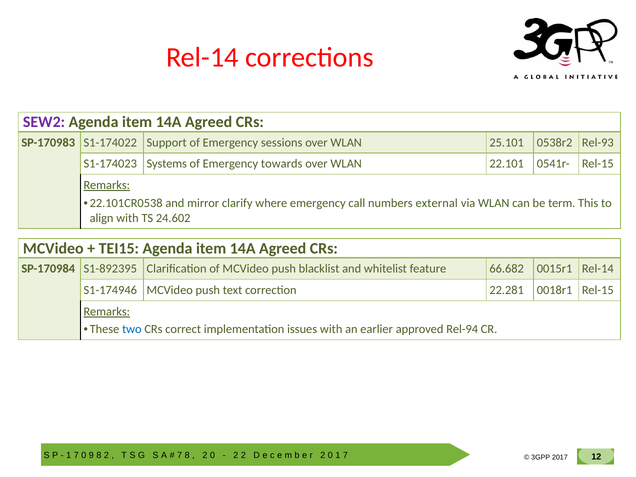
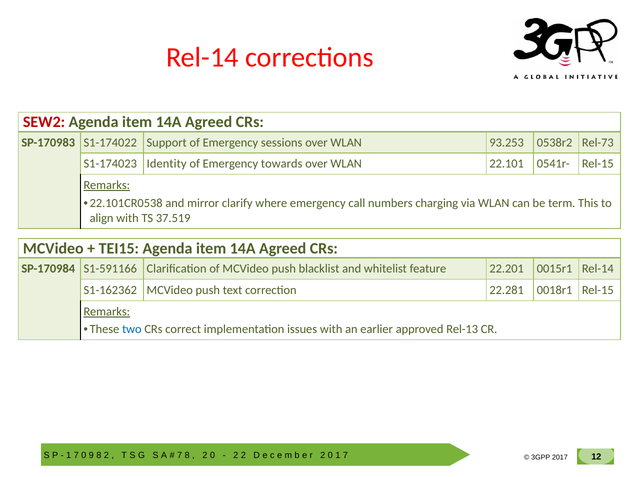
SEW2 colour: purple -> red
25.101: 25.101 -> 93.253
Rel-93: Rel-93 -> Rel-73
Systems: Systems -> Identity
external: external -> charging
24.602: 24.602 -> 37.519
S1-892395: S1-892395 -> S1-591166
66.682: 66.682 -> 22.201
S1-174946: S1-174946 -> S1-162362
Rel-94: Rel-94 -> Rel-13
